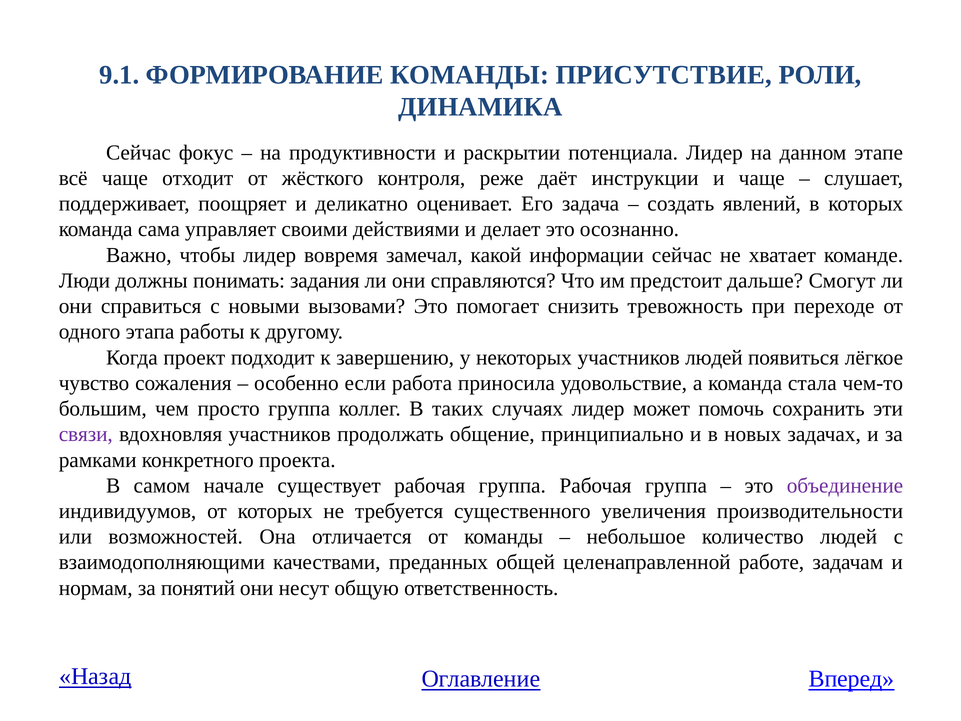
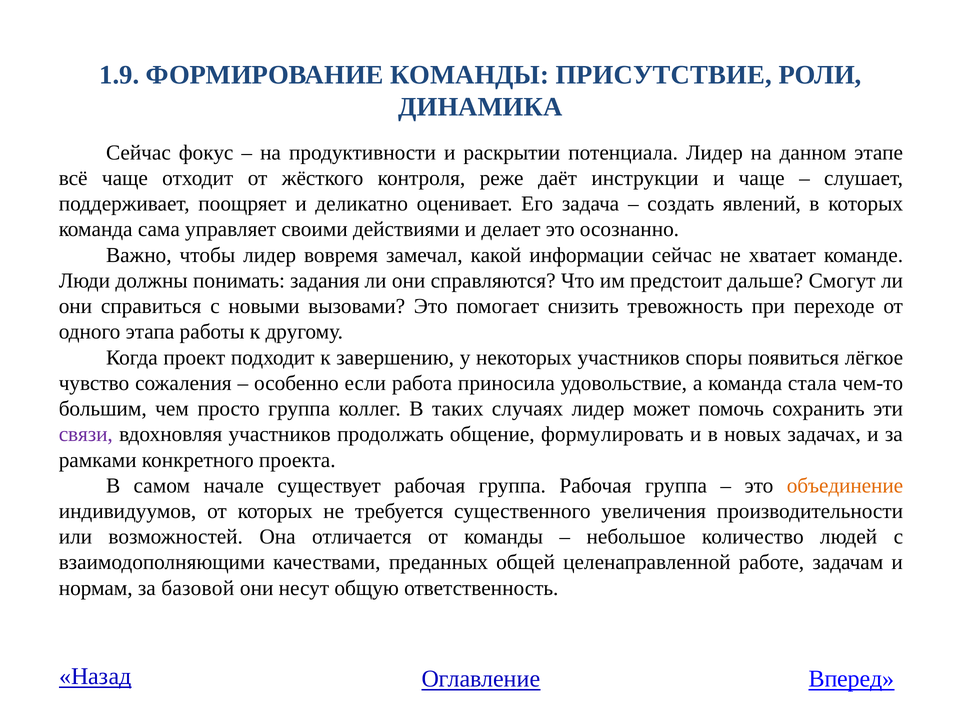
9.1: 9.1 -> 1.9
участников людей: людей -> споры
принципиально: принципиально -> формулировать
объединение colour: purple -> orange
понятий: понятий -> базовой
